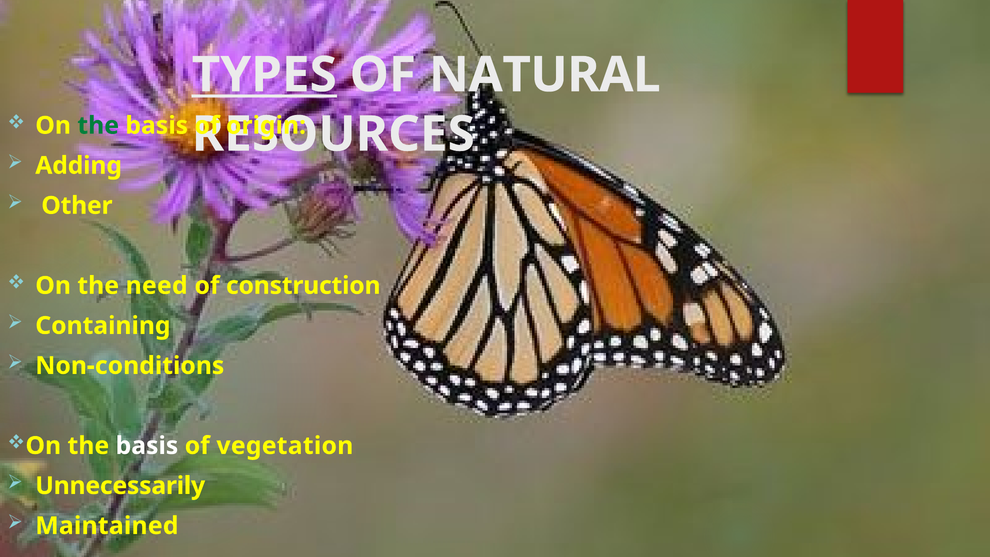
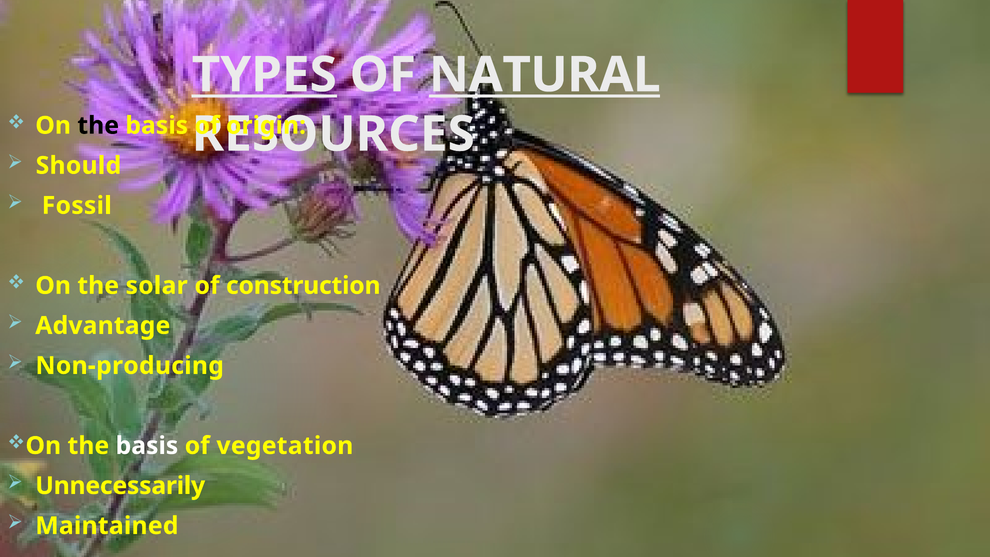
NATURAL underline: none -> present
the at (98, 126) colour: green -> black
Adding: Adding -> Should
Other: Other -> Fossil
need: need -> solar
Containing: Containing -> Advantage
Non-conditions: Non-conditions -> Non-producing
